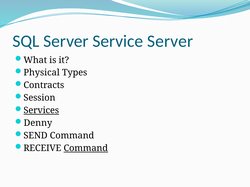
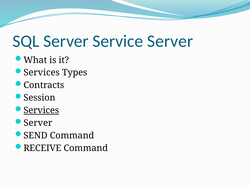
Physical at (42, 73): Physical -> Services
Denny at (38, 123): Denny -> Server
Command at (86, 149) underline: present -> none
